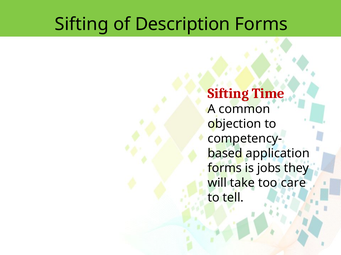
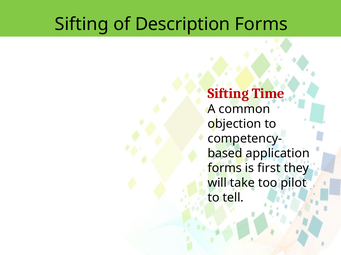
jobs: jobs -> first
care: care -> pilot
